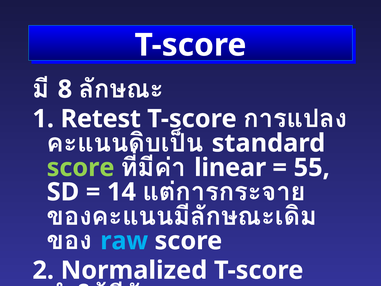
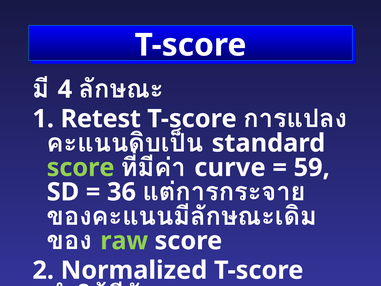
8: 8 -> 4
linear: linear -> curve
55: 55 -> 59
14: 14 -> 36
raw colour: light blue -> light green
